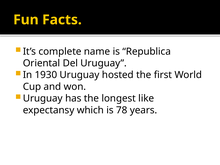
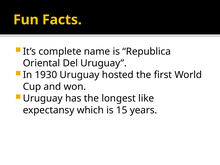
78: 78 -> 15
